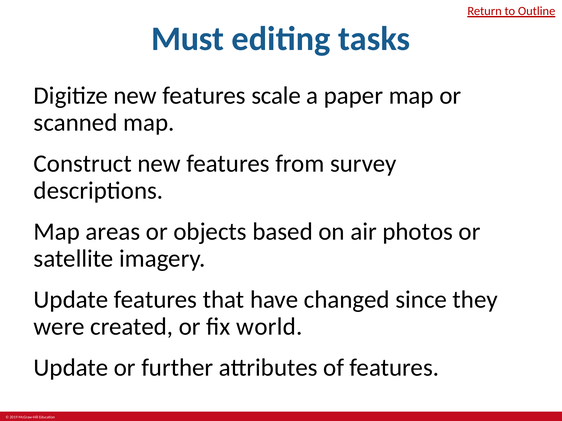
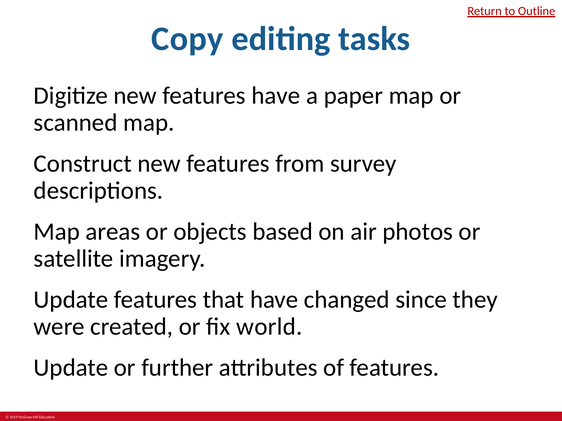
Must: Must -> Copy
features scale: scale -> have
